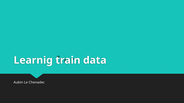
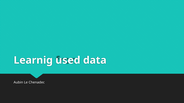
train: train -> used
